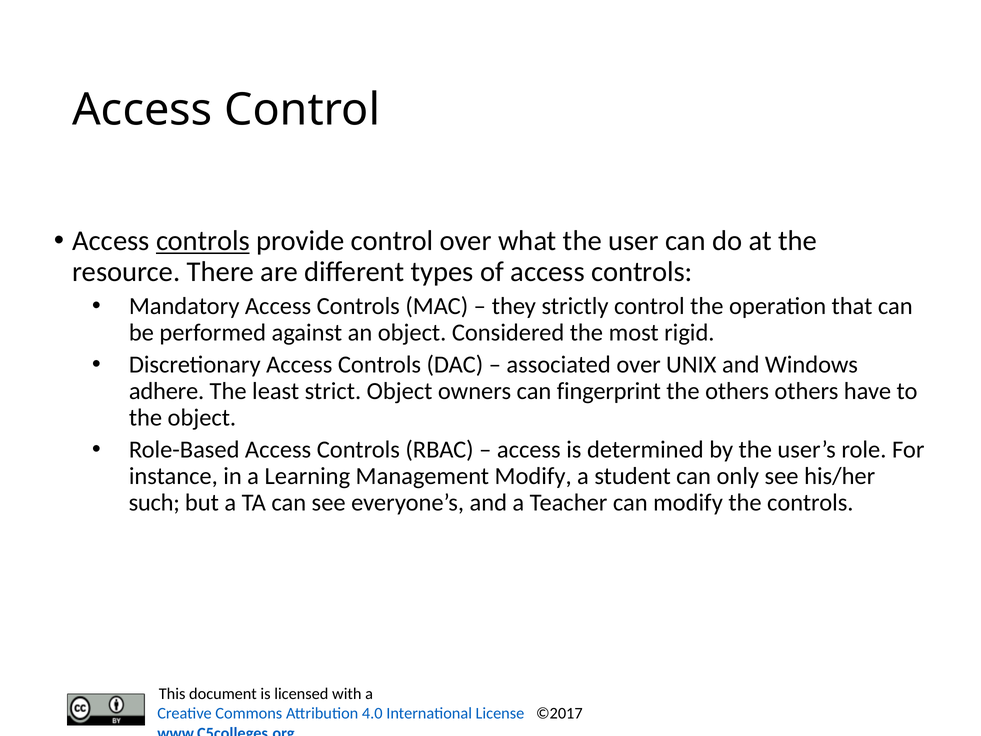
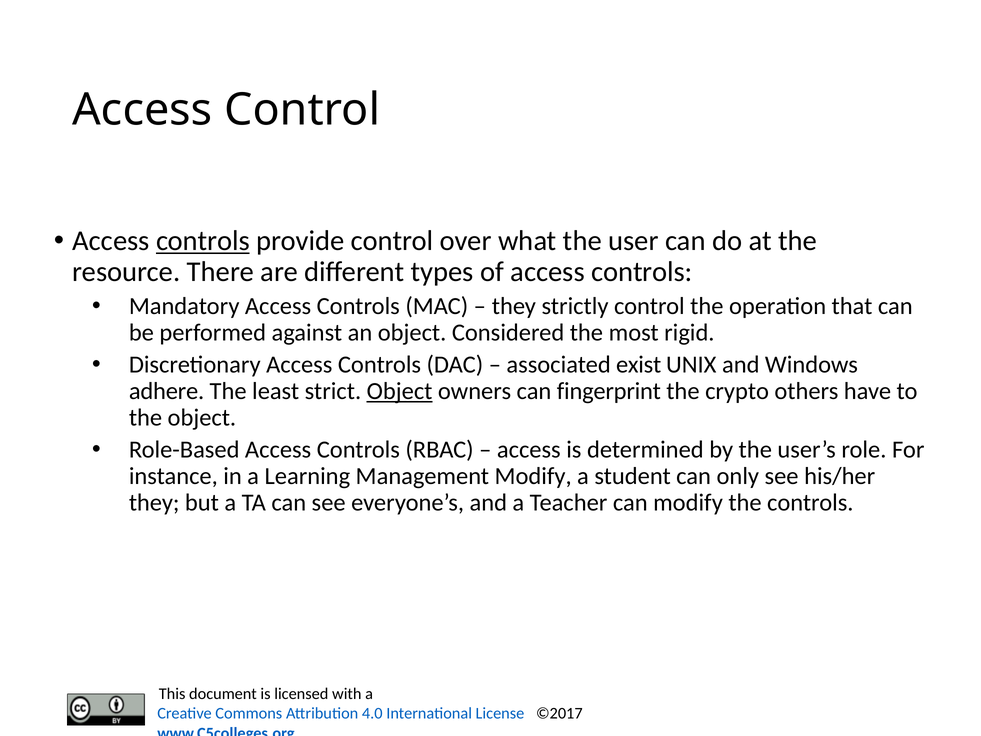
associated over: over -> exist
Object at (400, 391) underline: none -> present
the others: others -> crypto
such at (154, 502): such -> they
